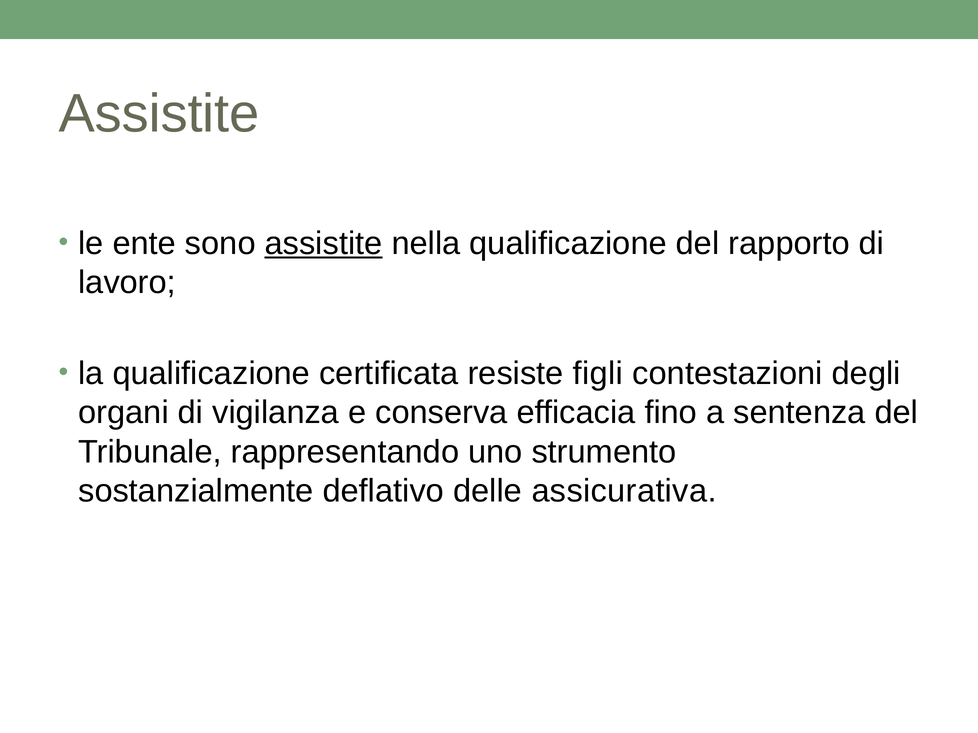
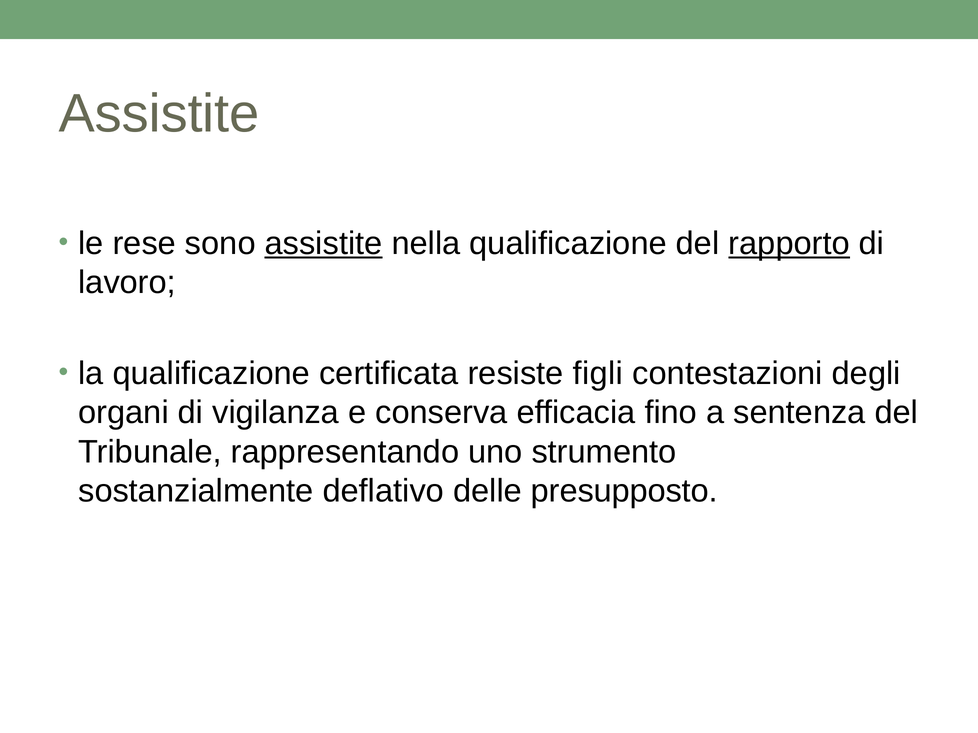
ente: ente -> rese
rapporto underline: none -> present
assicurativa: assicurativa -> presupposto
